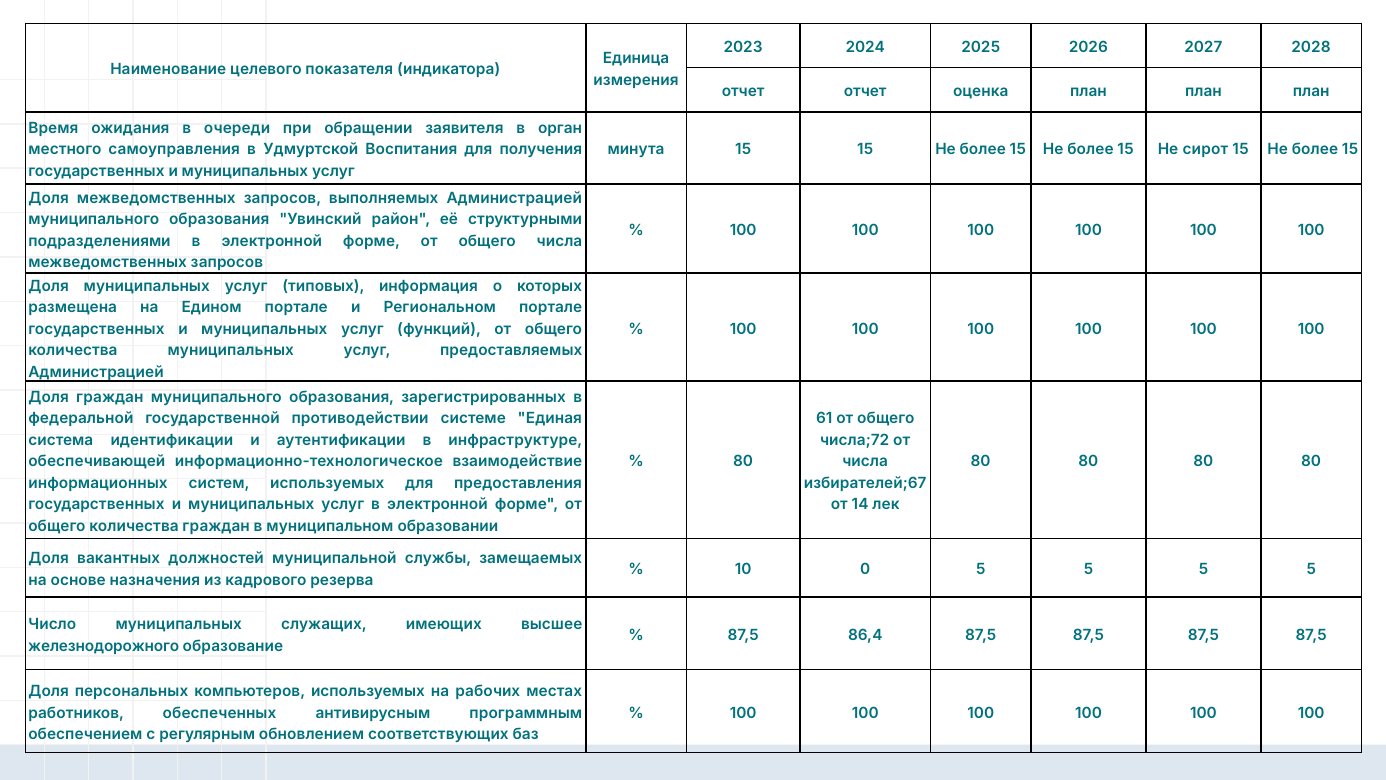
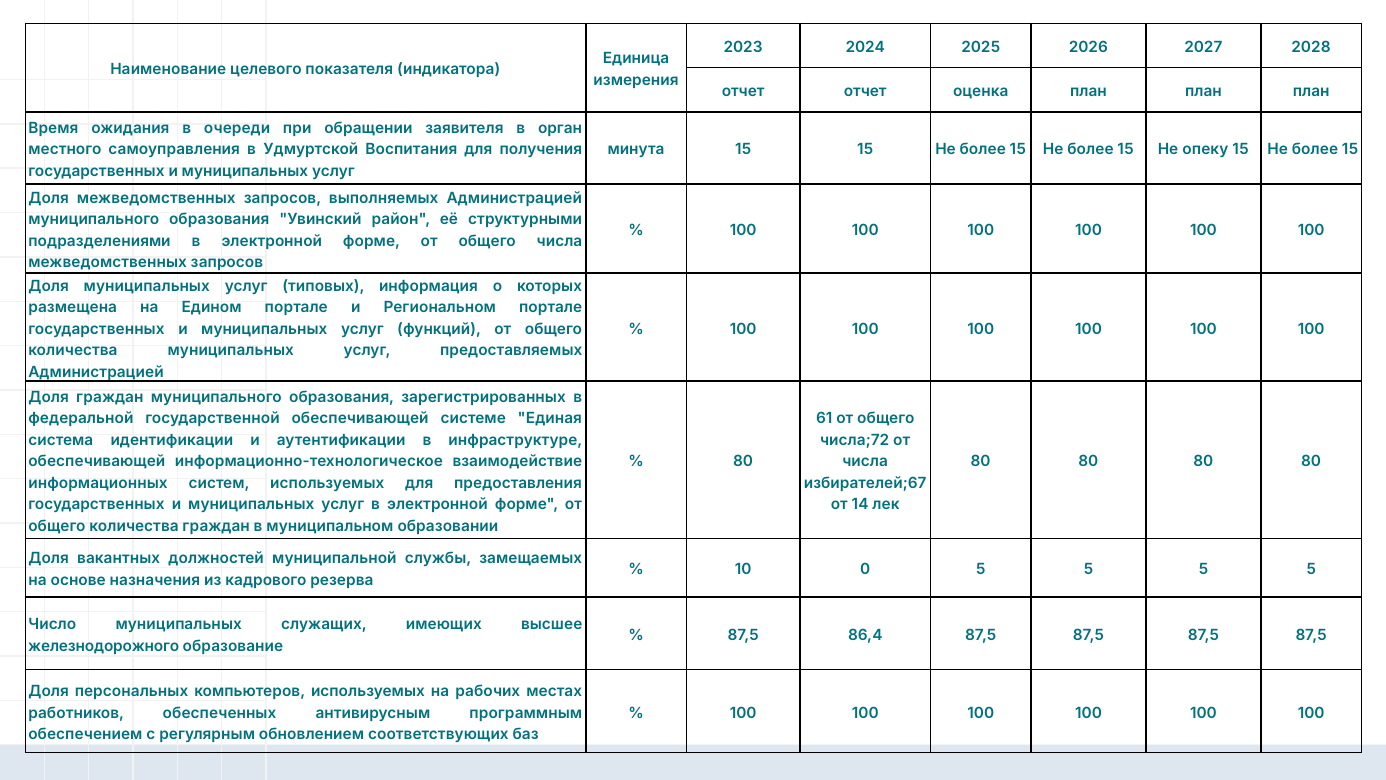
сирот: сирот -> опеку
государственной противодействии: противодействии -> обеспечивающей
